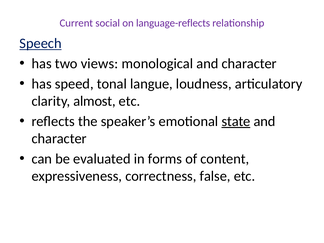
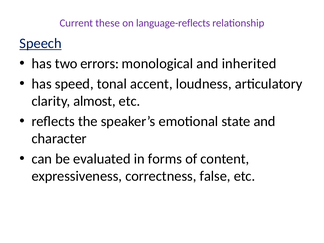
social: social -> these
views: views -> errors
monological and character: character -> inherited
langue: langue -> accent
state underline: present -> none
